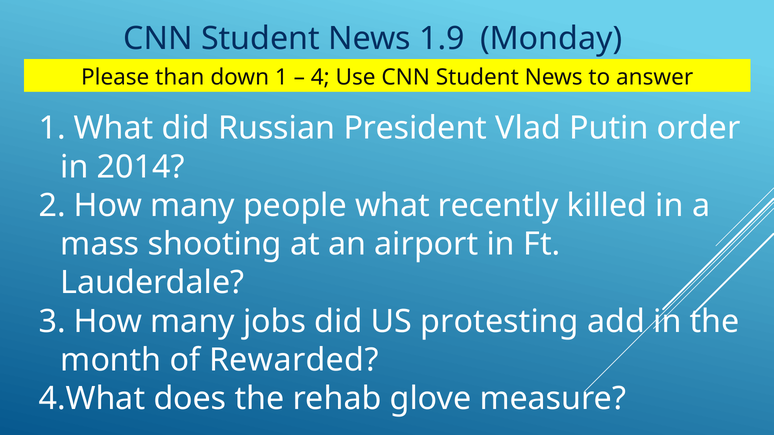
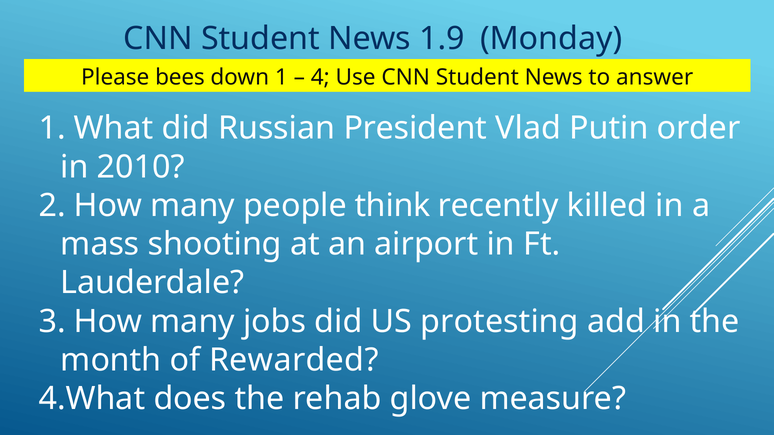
than: than -> bees
2014: 2014 -> 2010
people what: what -> think
